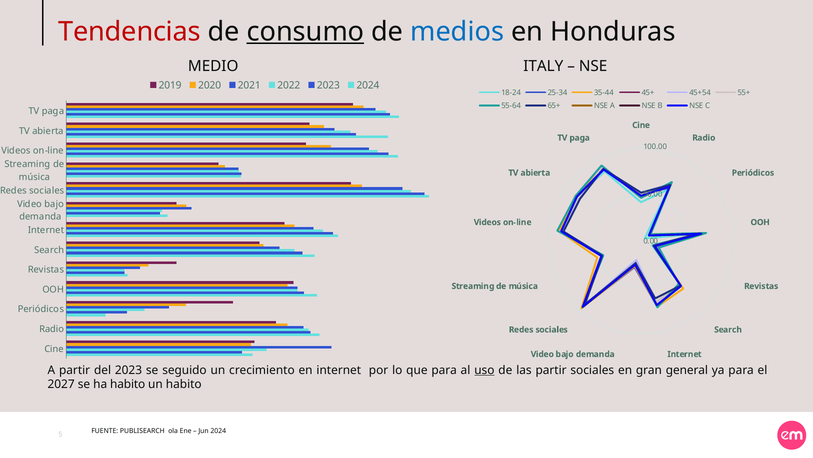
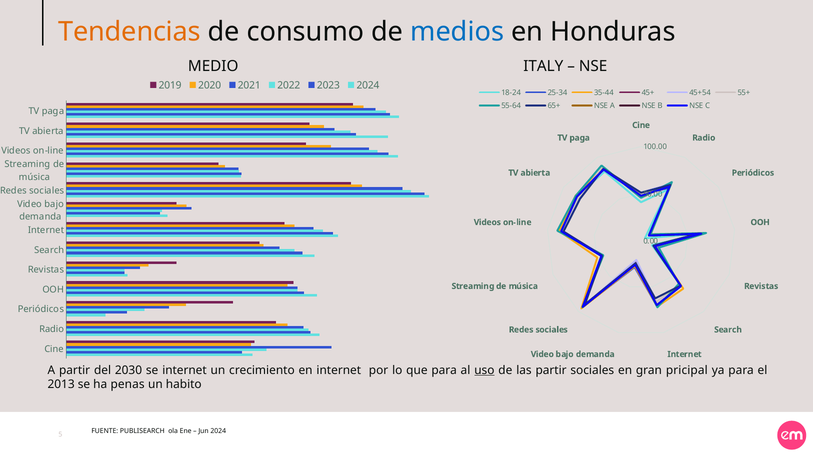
Tendencias colour: red -> orange
consumo underline: present -> none
del 2023: 2023 -> 2030
se seguido: seguido -> internet
general: general -> pricipal
2027: 2027 -> 2013
ha habito: habito -> penas
